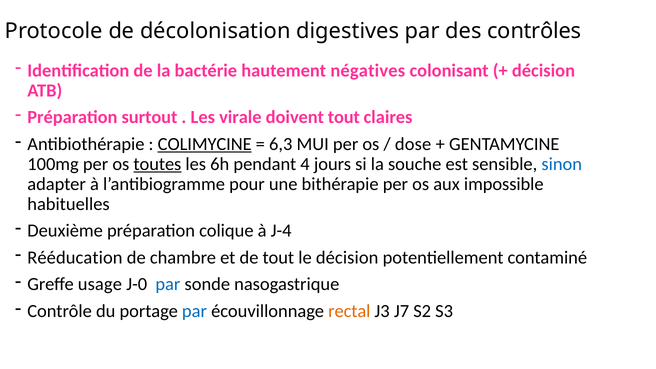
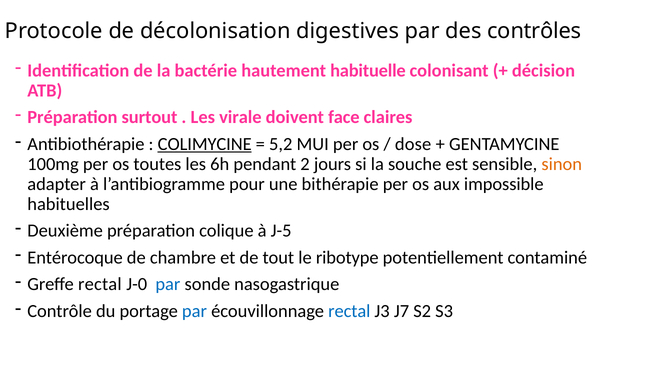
négatives: négatives -> habituelle
doivent tout: tout -> face
6,3: 6,3 -> 5,2
toutes underline: present -> none
4: 4 -> 2
sinon colour: blue -> orange
J-4: J-4 -> J-5
Rééducation: Rééducation -> Entérocoque
le décision: décision -> ribotype
Greffe usage: usage -> rectal
rectal at (349, 311) colour: orange -> blue
